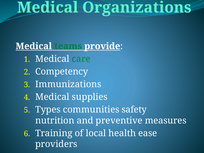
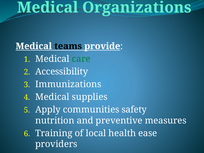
teams colour: green -> black
Competency: Competency -> Accessibility
Types: Types -> Apply
